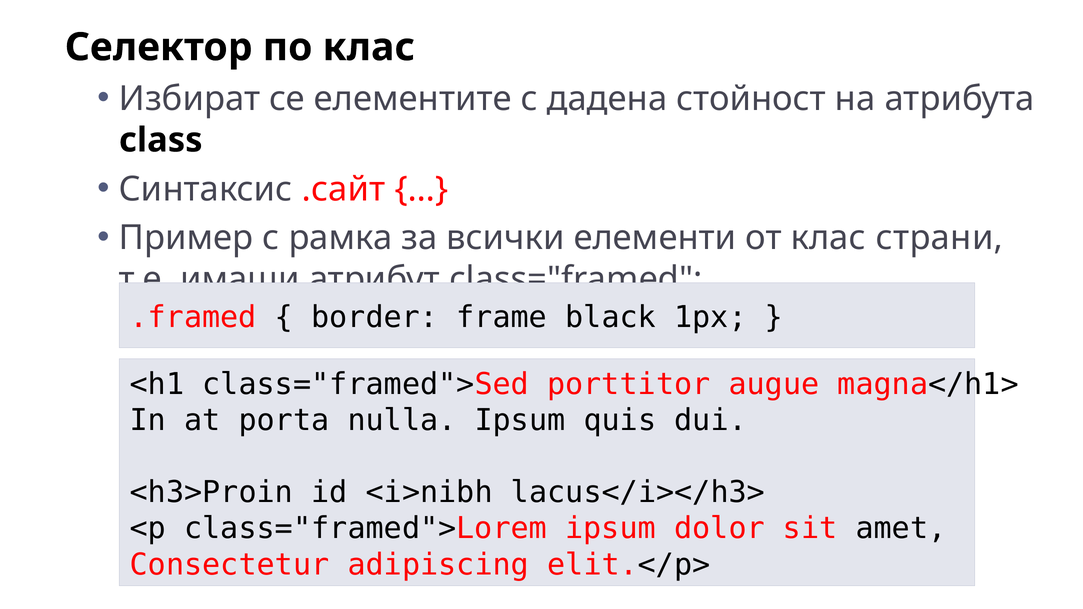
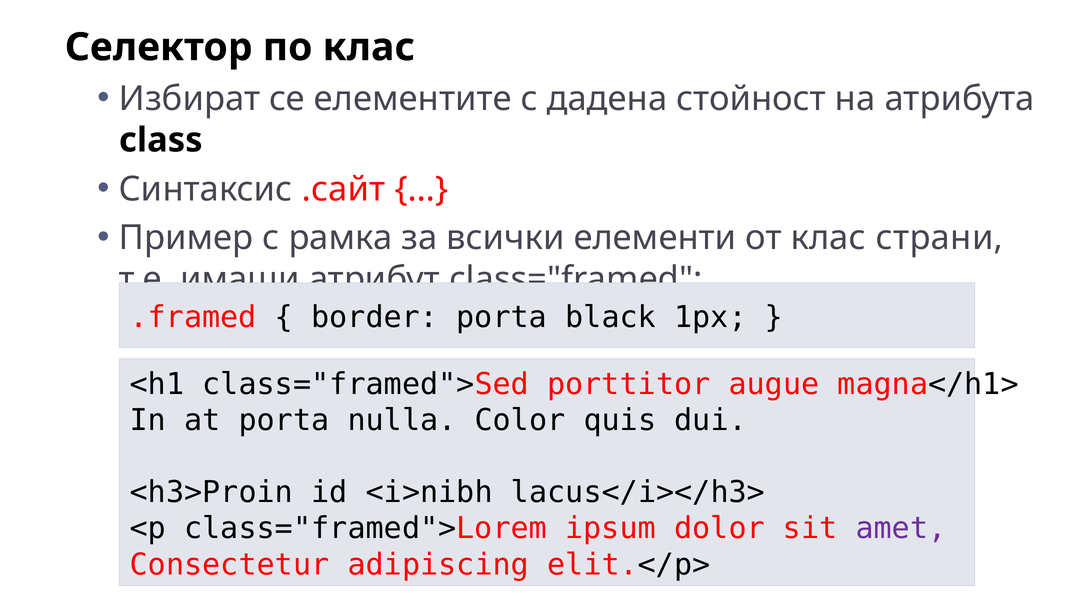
border frame: frame -> porta
nulla Ipsum: Ipsum -> Color
amet colour: black -> purple
